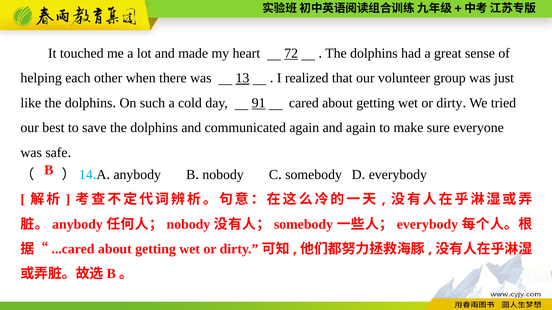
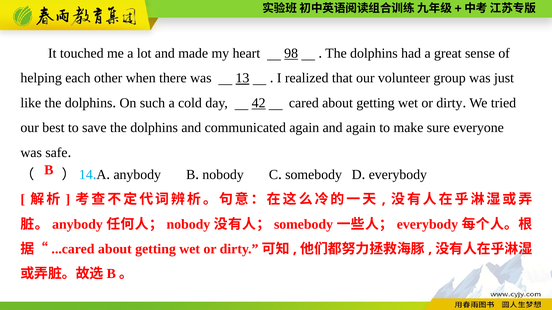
72: 72 -> 98
91: 91 -> 42
